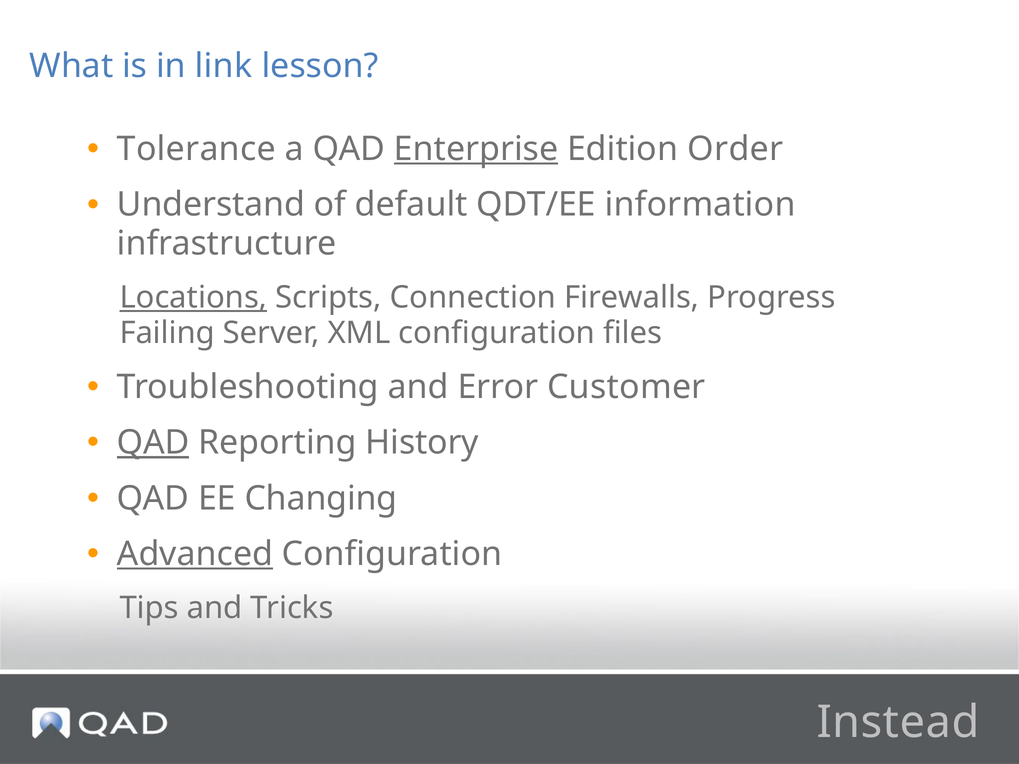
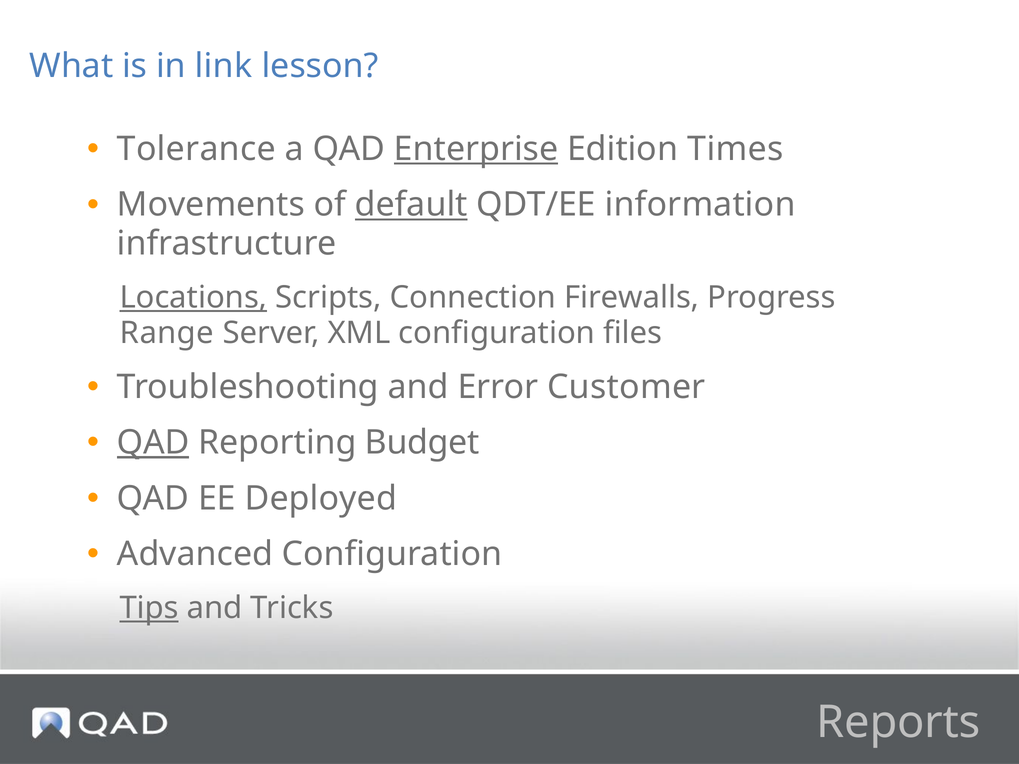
Order: Order -> Times
Understand: Understand -> Movements
default underline: none -> present
Failing: Failing -> Range
History: History -> Budget
Changing: Changing -> Deployed
Advanced underline: present -> none
Tips underline: none -> present
Instead: Instead -> Reports
